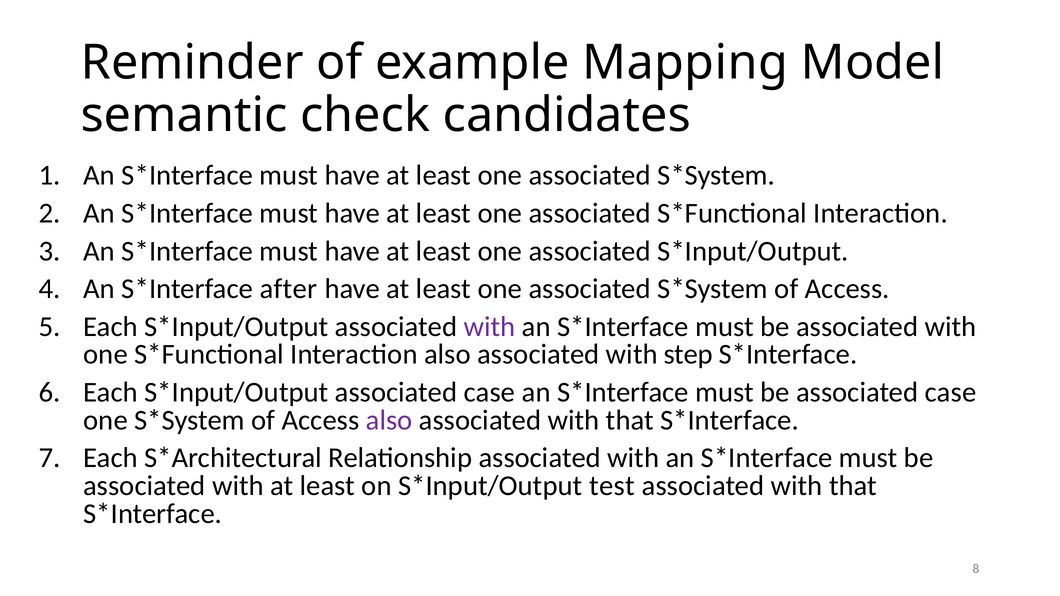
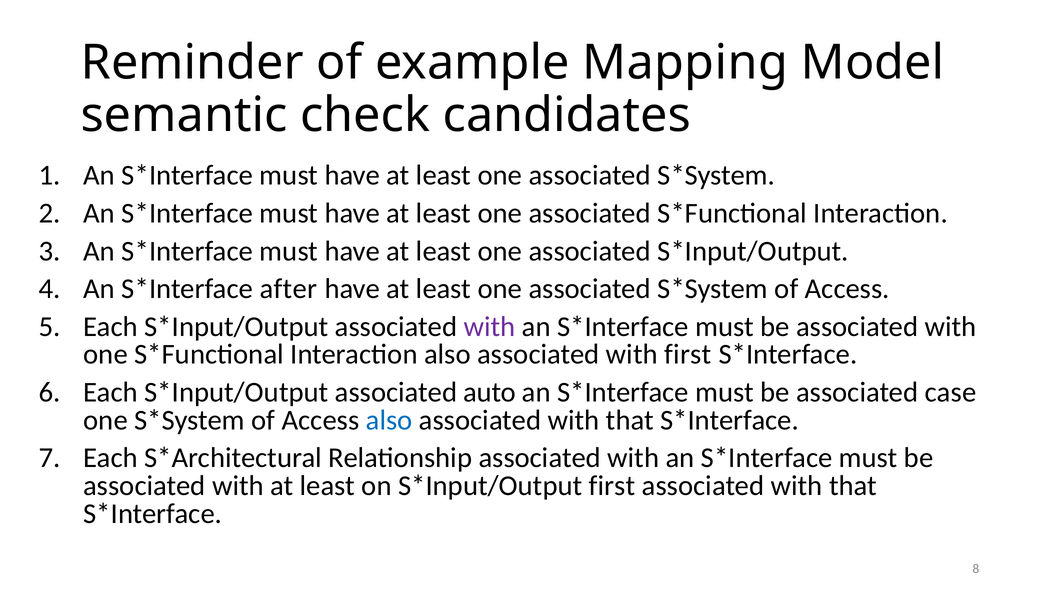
with step: step -> first
case at (489, 392): case -> auto
also at (389, 420) colour: purple -> blue
test at (612, 486): test -> first
